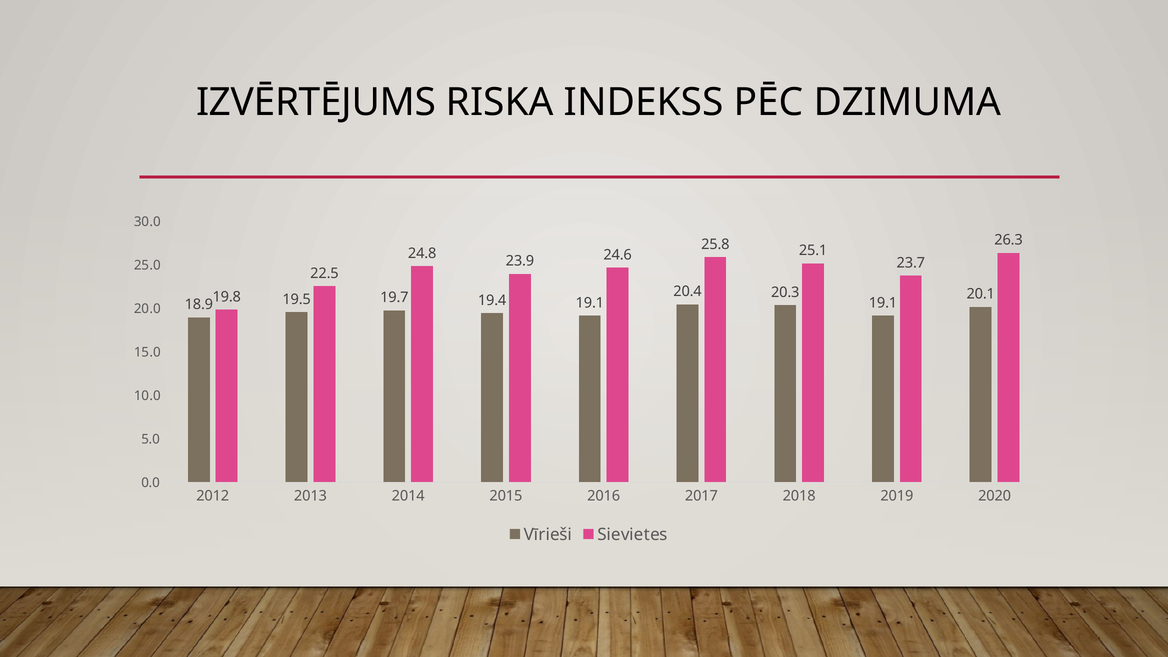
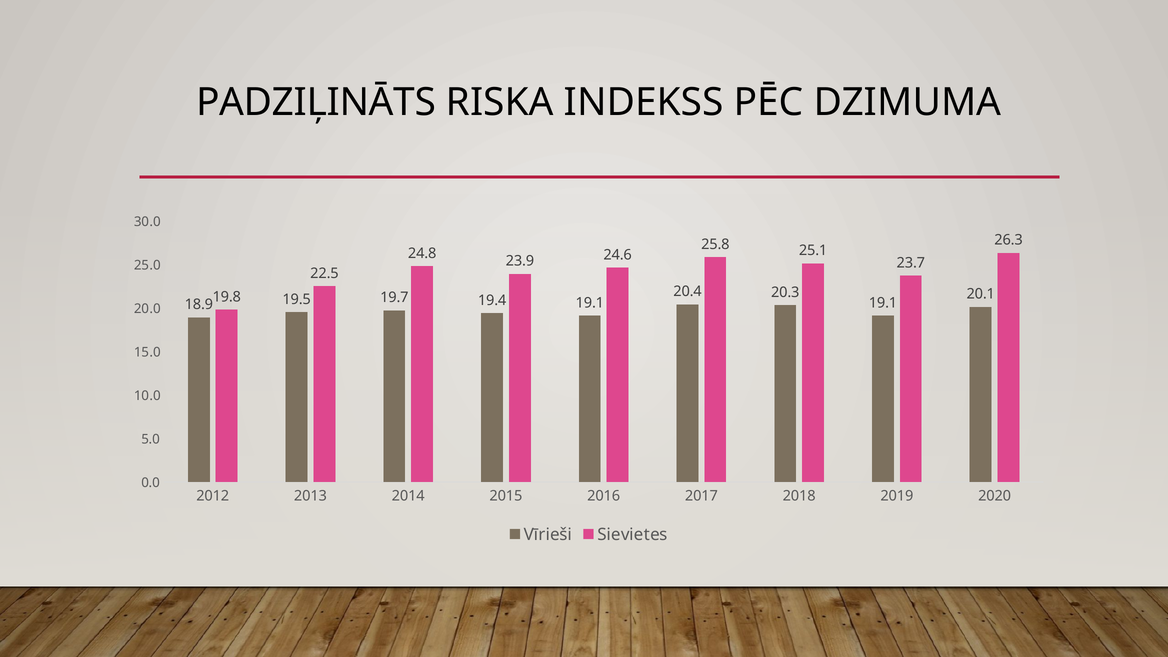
IZVĒRTĒJUMS: IZVĒRTĒJUMS -> PADZIĻINĀTS
